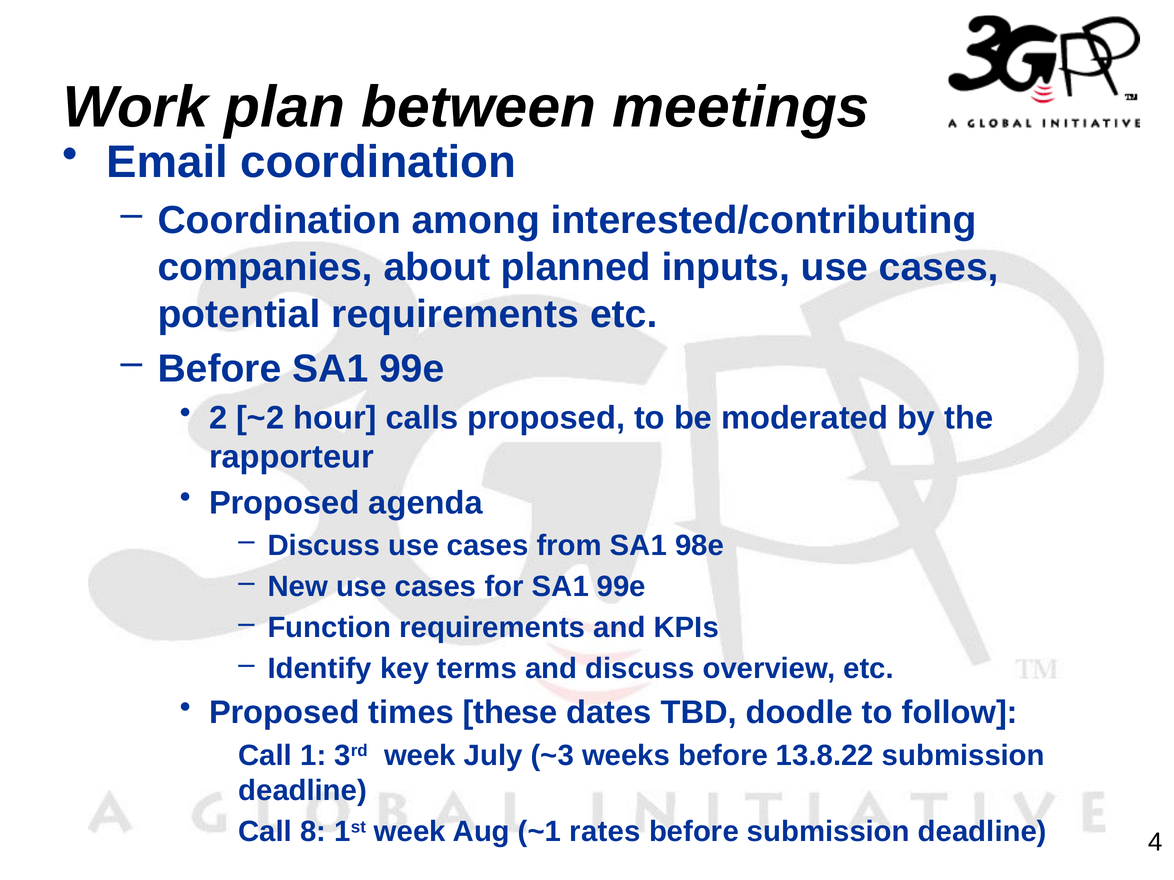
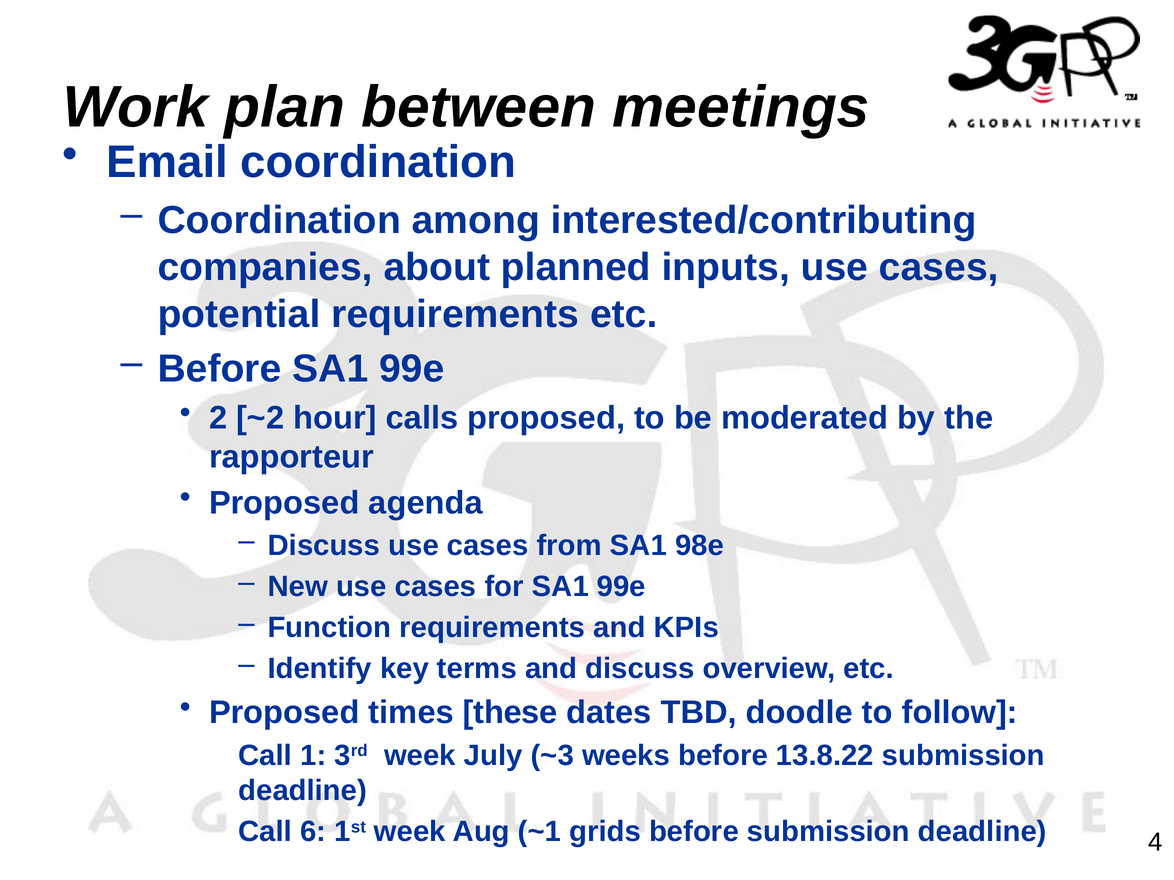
8: 8 -> 6
rates: rates -> grids
